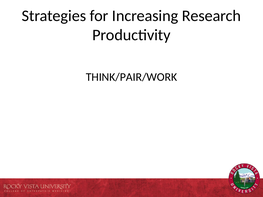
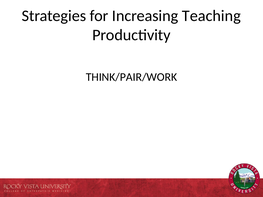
Research: Research -> Teaching
